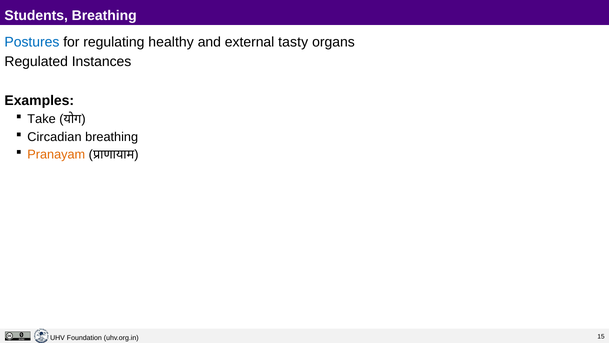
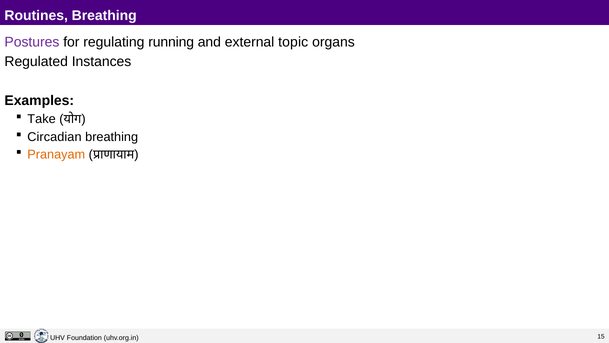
Students: Students -> Routines
Postures colour: blue -> purple
healthy: healthy -> running
tasty: tasty -> topic
